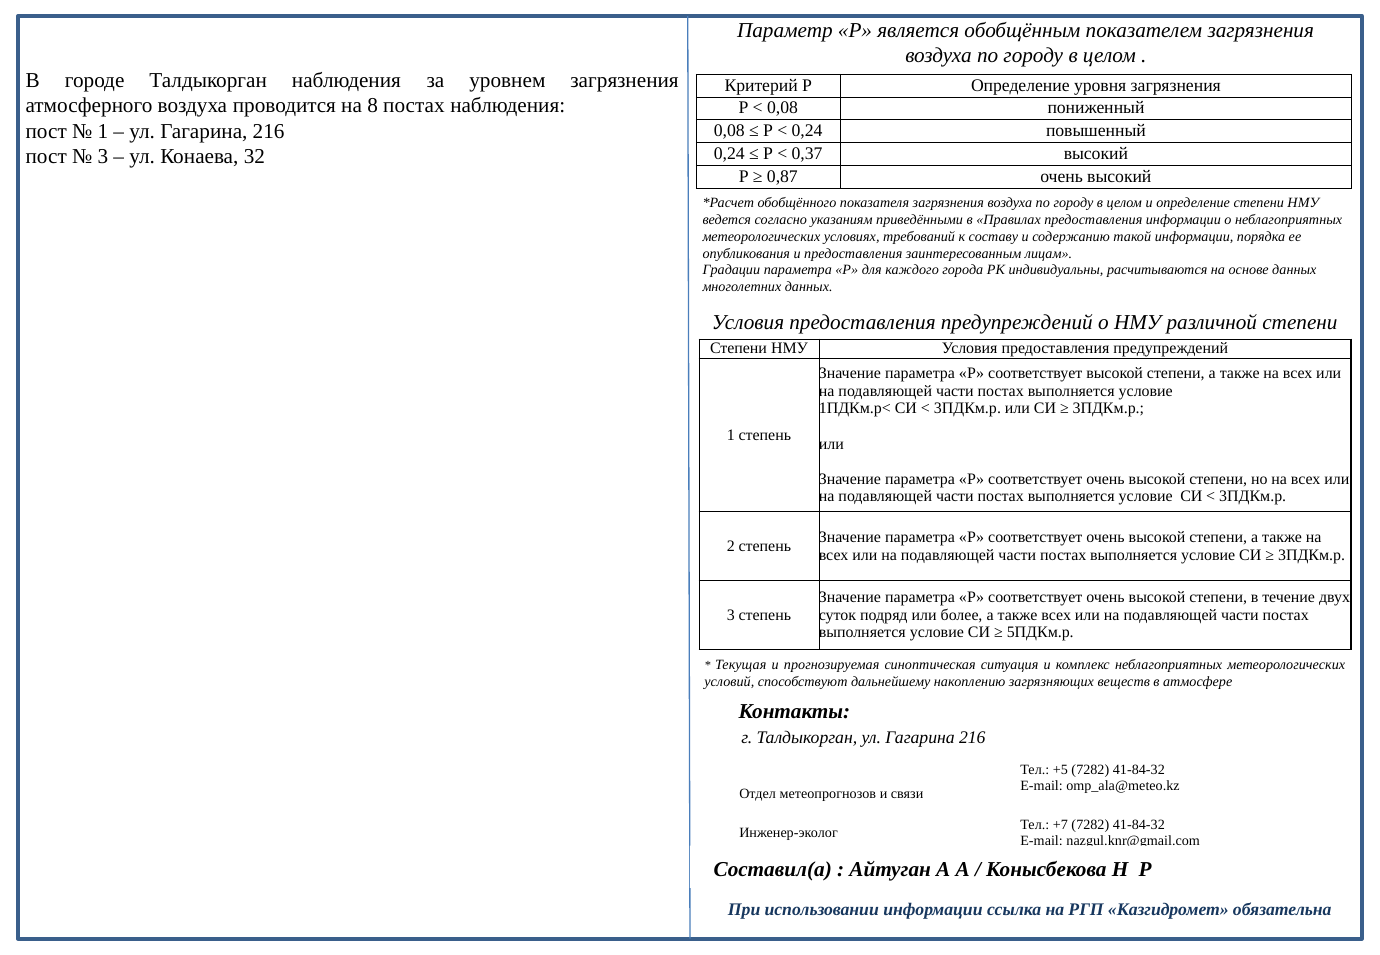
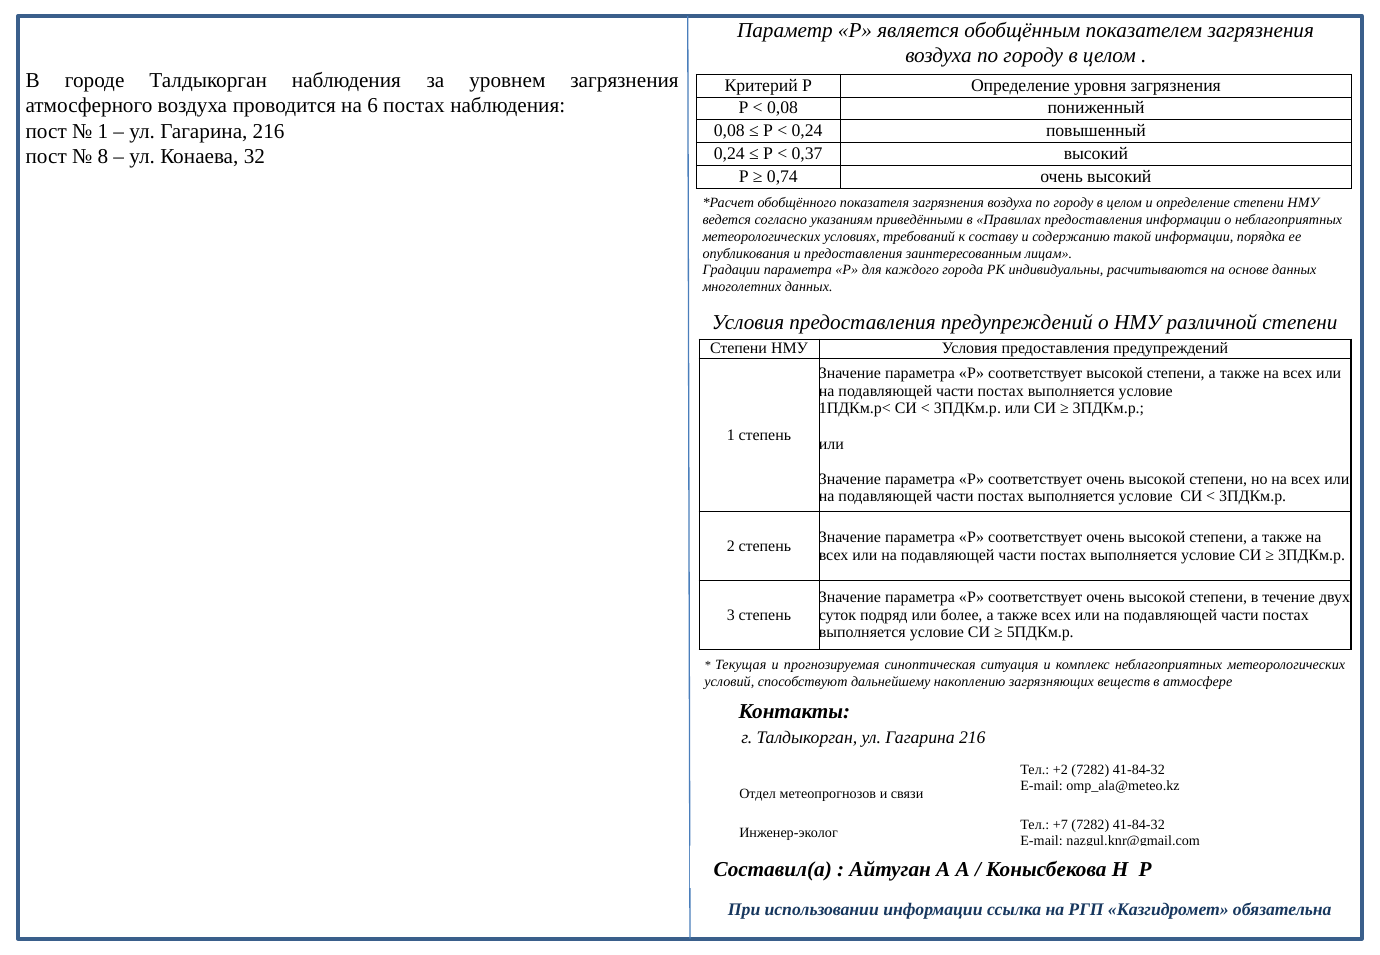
8: 8 -> 6
3 at (103, 157): 3 -> 8
0,87: 0,87 -> 0,74
+5: +5 -> +2
